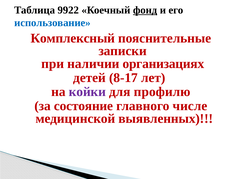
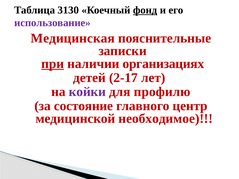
9922: 9922 -> 3130
использование colour: blue -> purple
Комплексный: Комплексный -> Медицинская
при underline: none -> present
8-17: 8-17 -> 2-17
числе: числе -> центр
выявленных: выявленных -> необходимое
